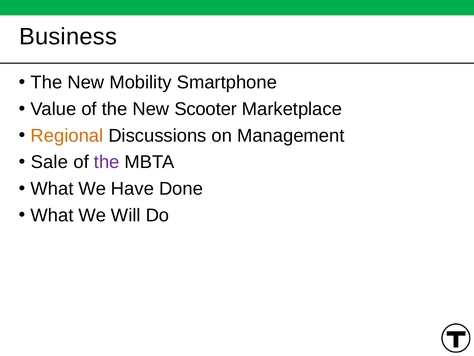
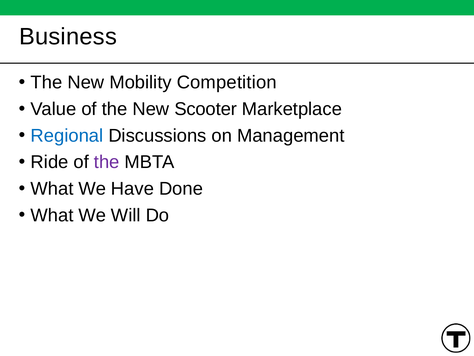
Smartphone: Smartphone -> Competition
Regional colour: orange -> blue
Sale: Sale -> Ride
